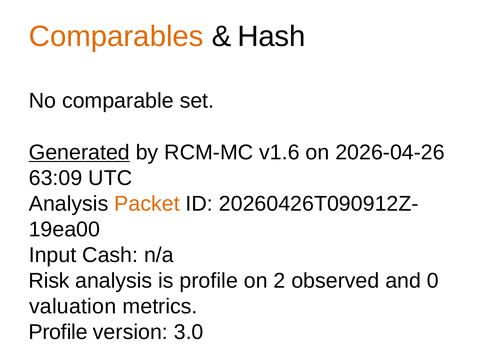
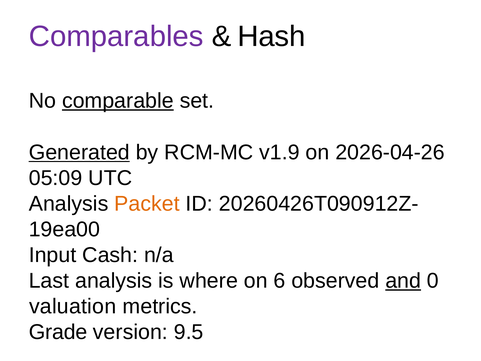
Comparables colour: orange -> purple
comparable underline: none -> present
v1.6: v1.6 -> v1.9
63:09: 63:09 -> 05:09
Risk: Risk -> Last
is profile: profile -> where
2: 2 -> 6
and underline: none -> present
Profile at (58, 332): Profile -> Grade
3.0: 3.0 -> 9.5
